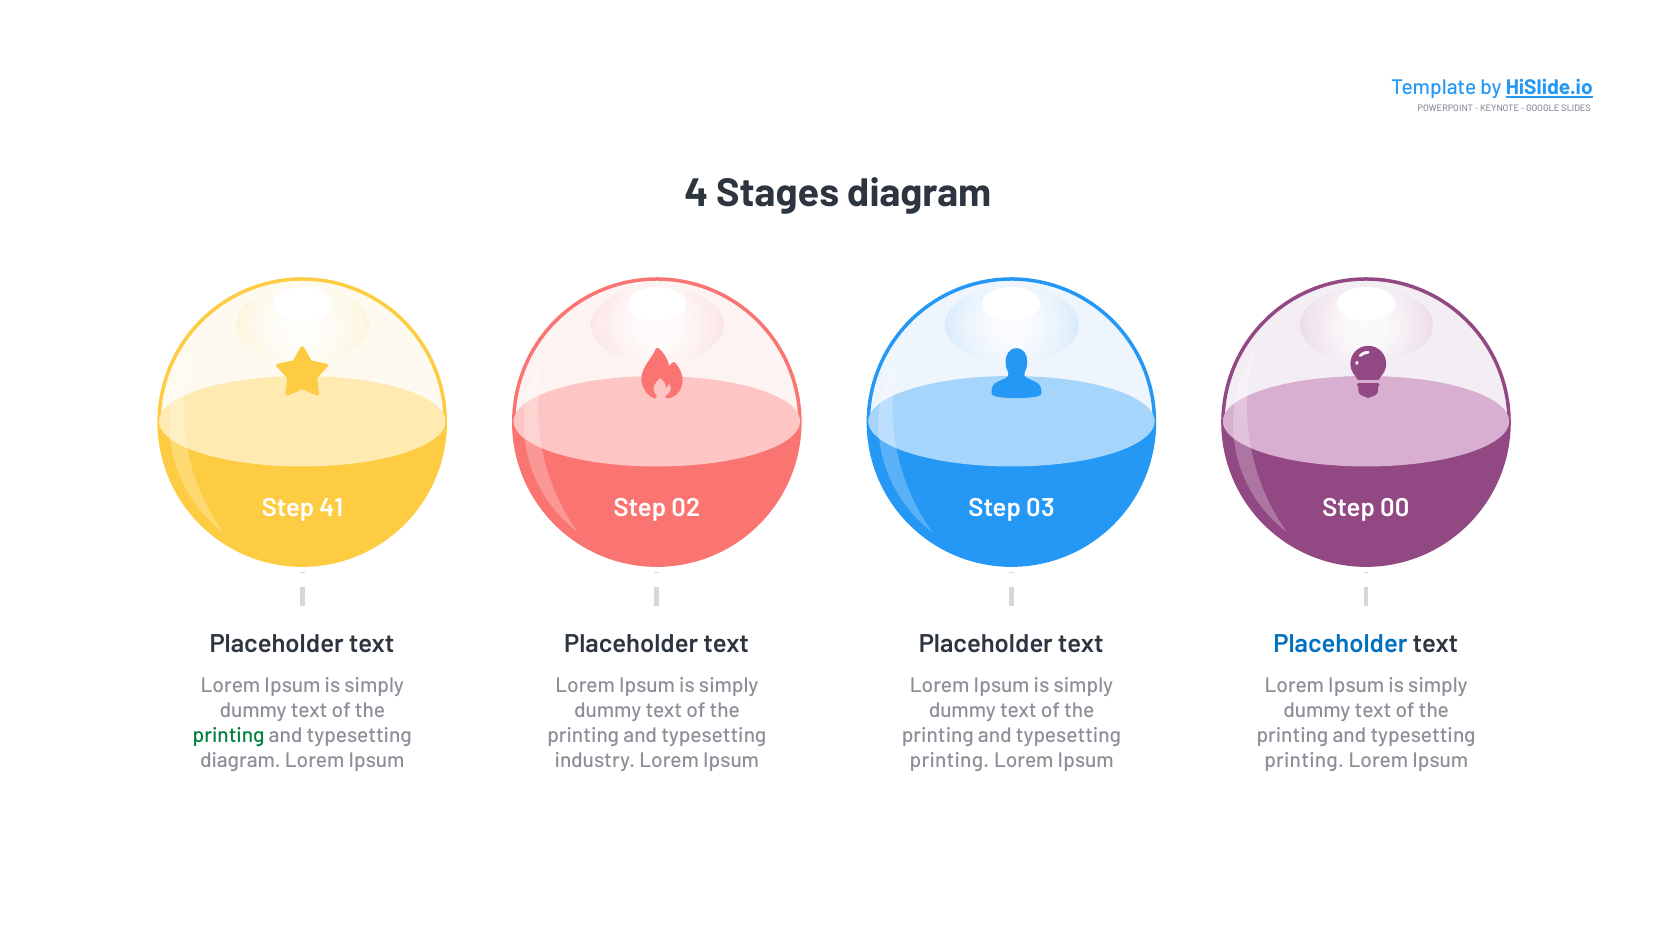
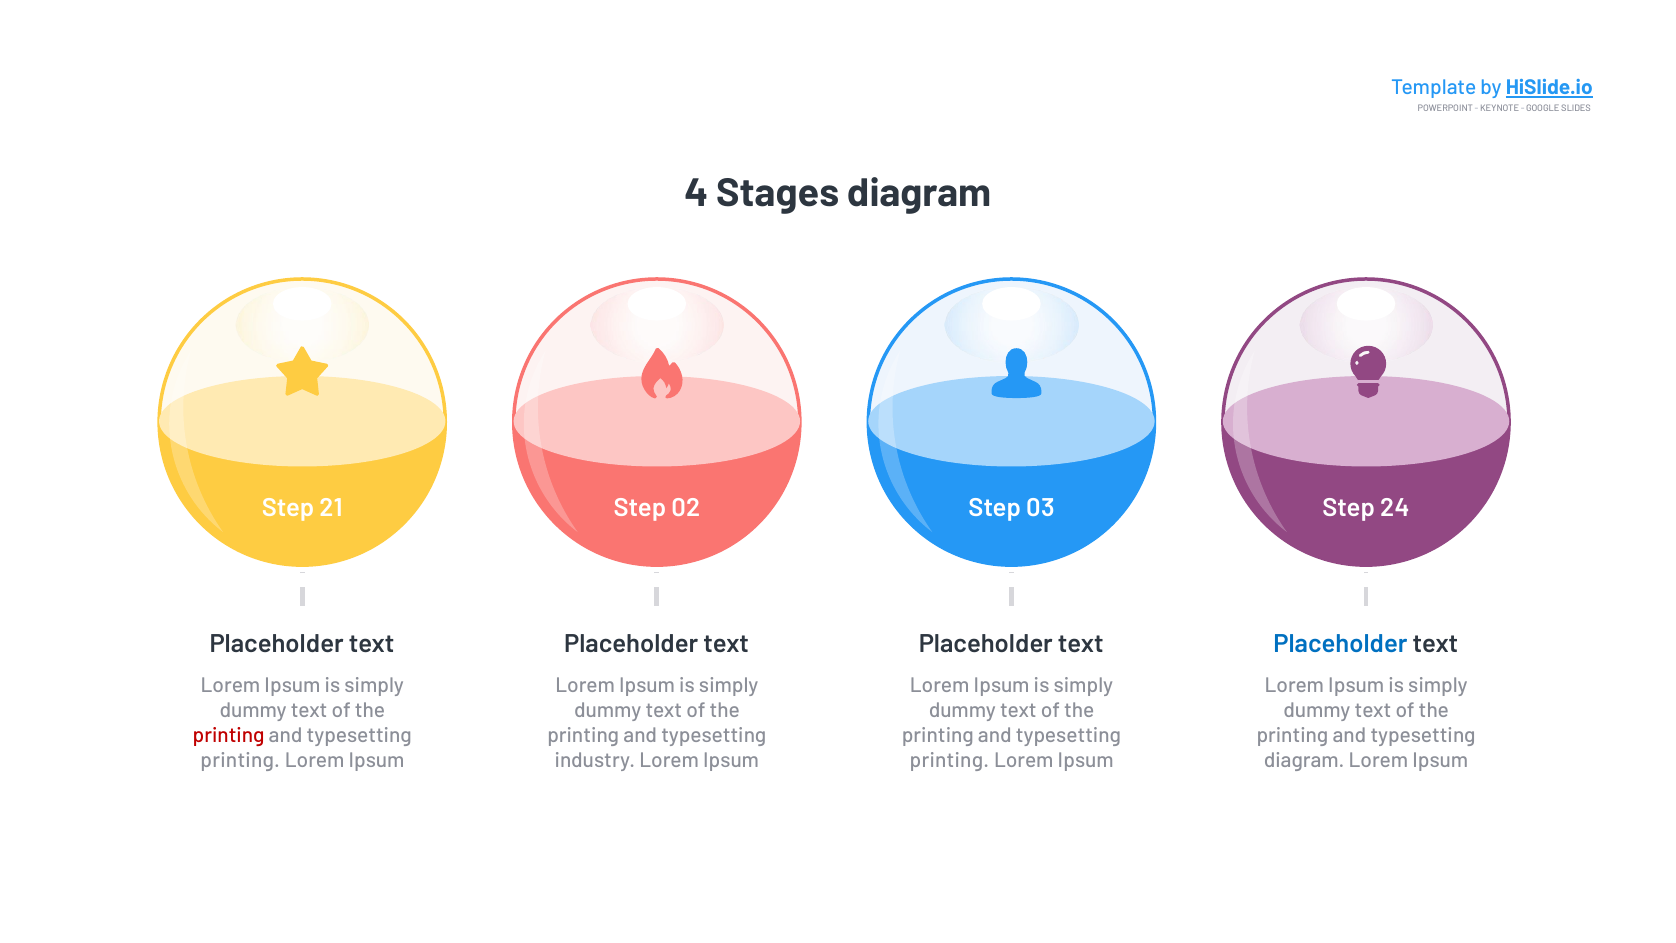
41: 41 -> 21
00: 00 -> 24
printing at (229, 735) colour: green -> red
diagram at (240, 761): diagram -> printing
printing at (1304, 761): printing -> diagram
